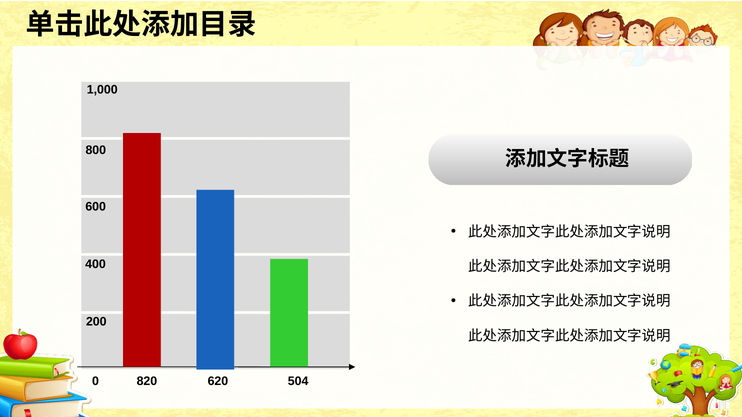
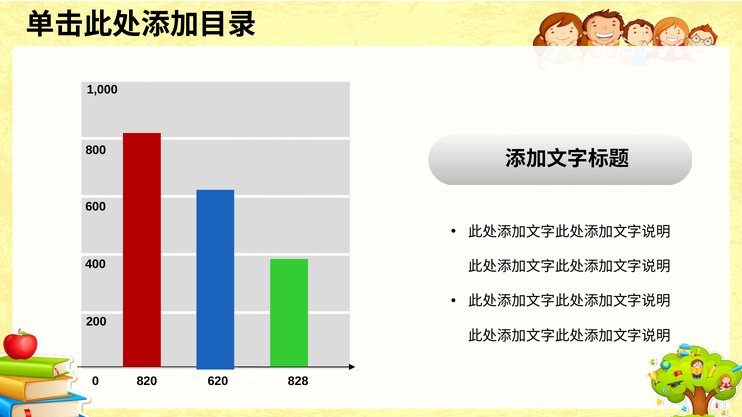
504: 504 -> 828
